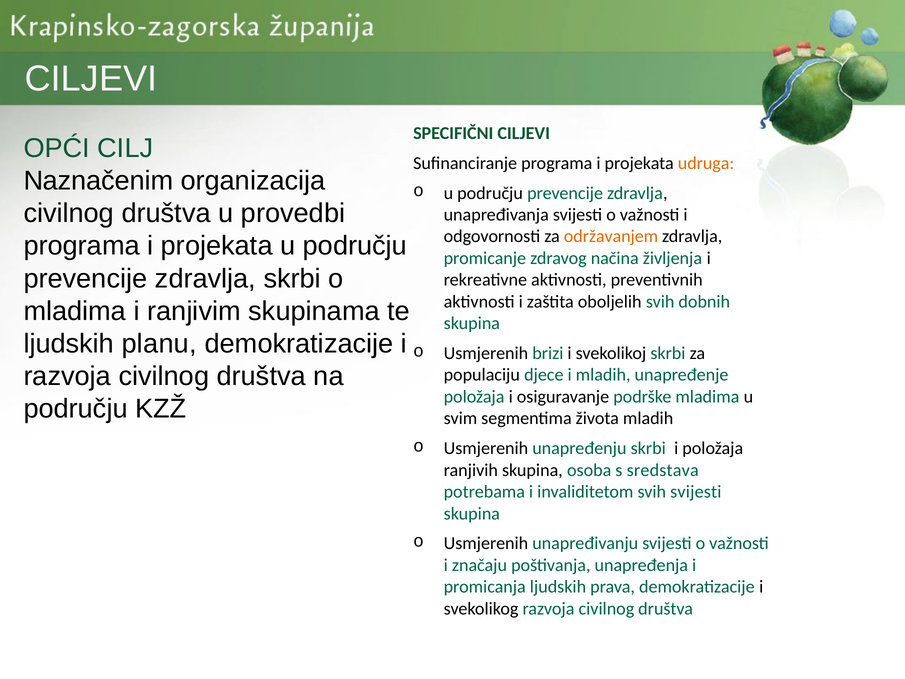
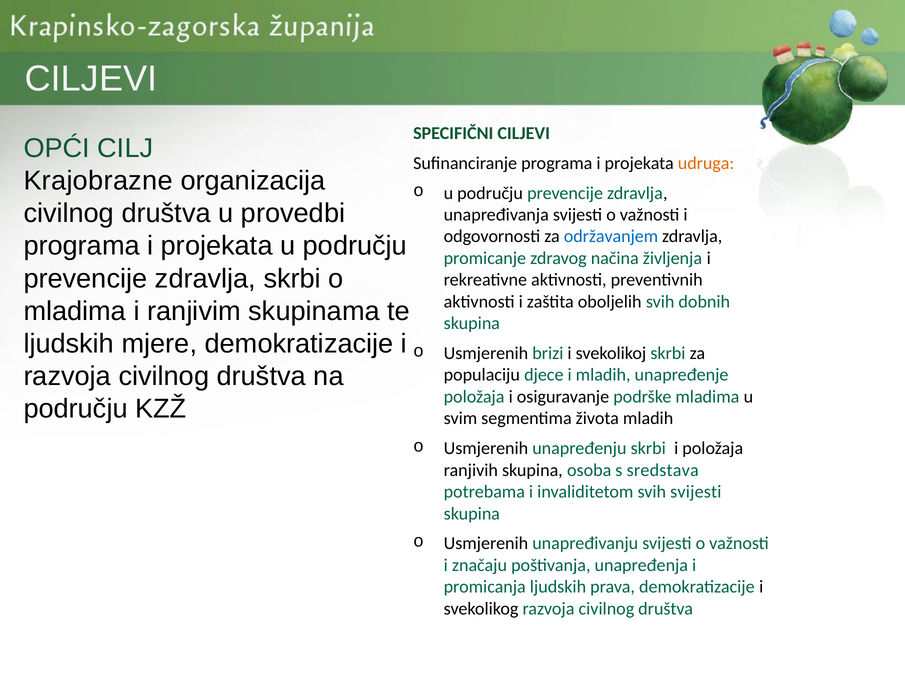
Naznačenim: Naznačenim -> Krajobrazne
održavanjem colour: orange -> blue
planu: planu -> mjere
